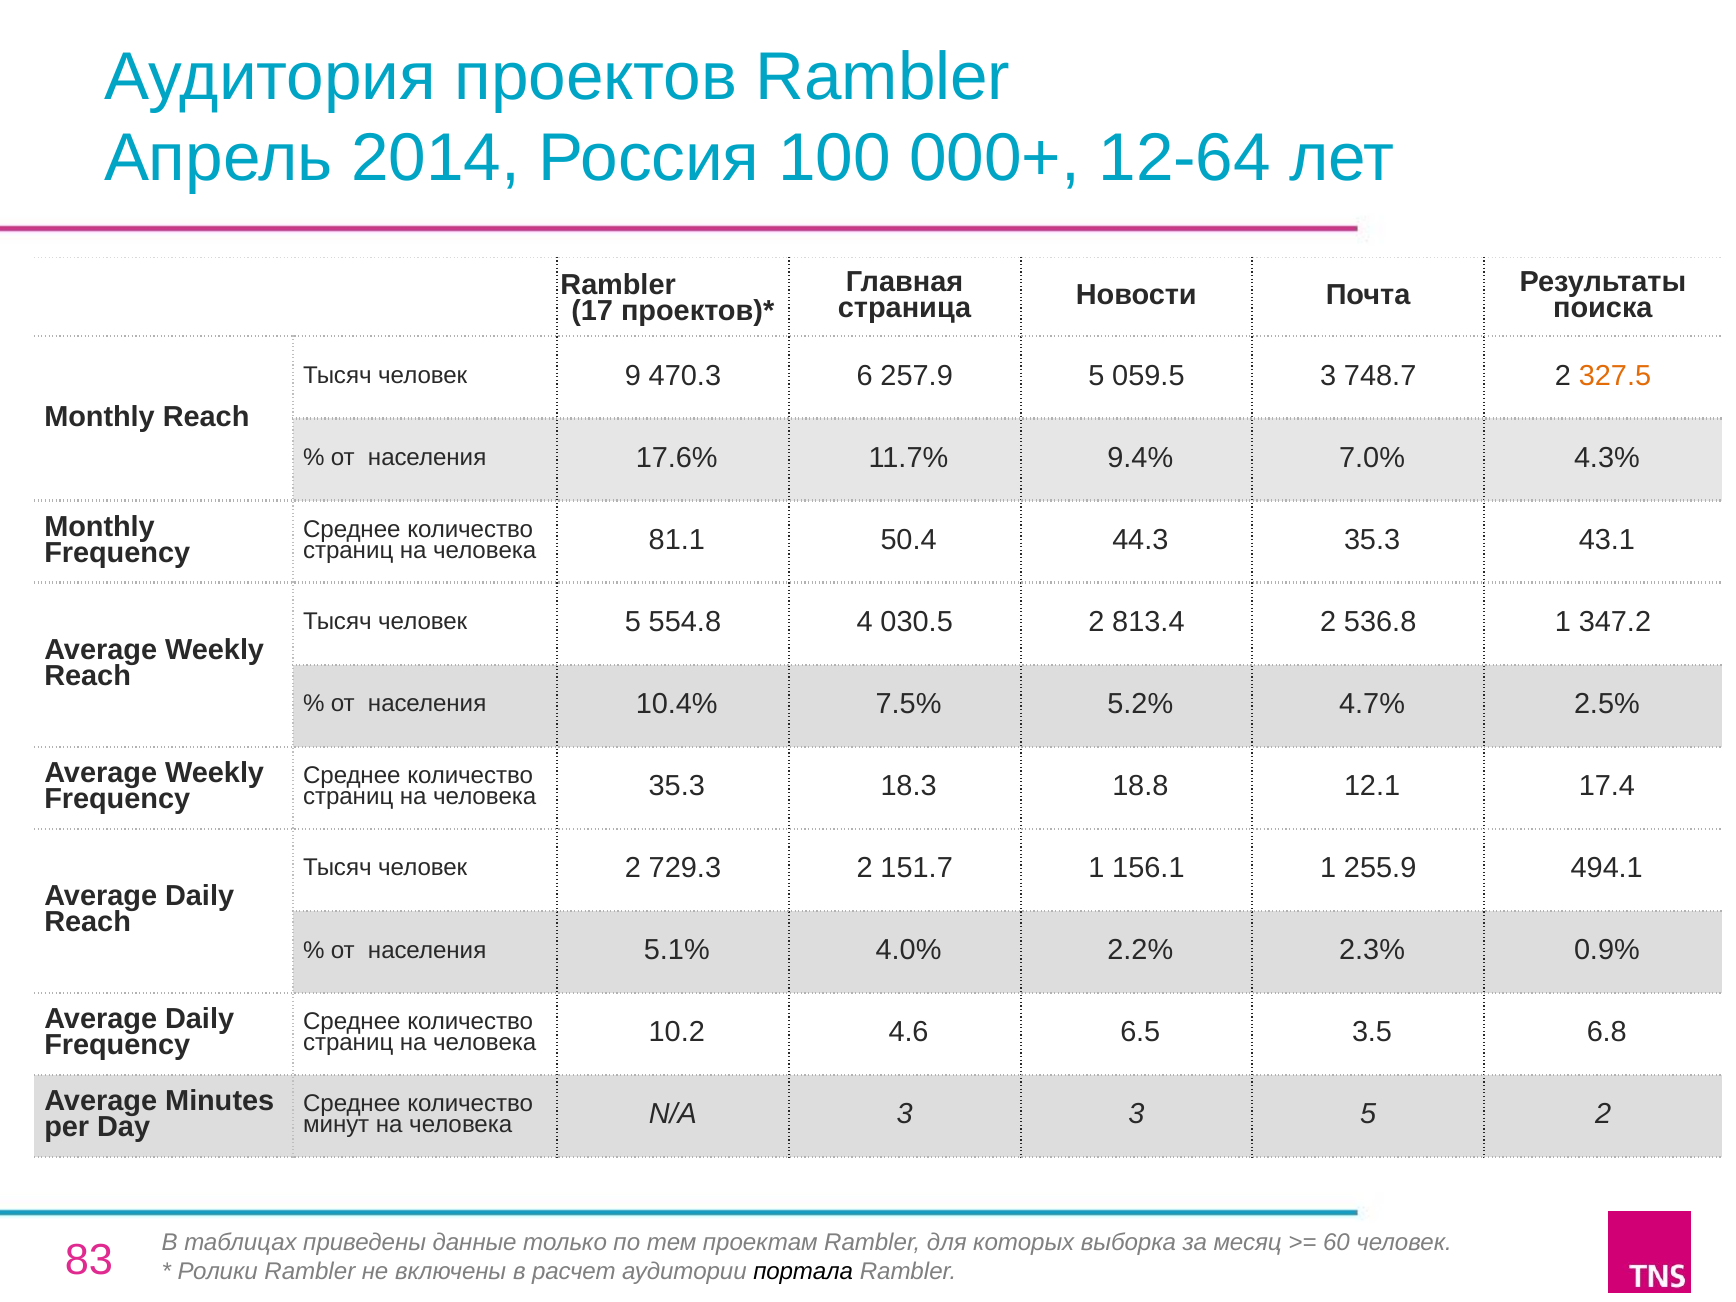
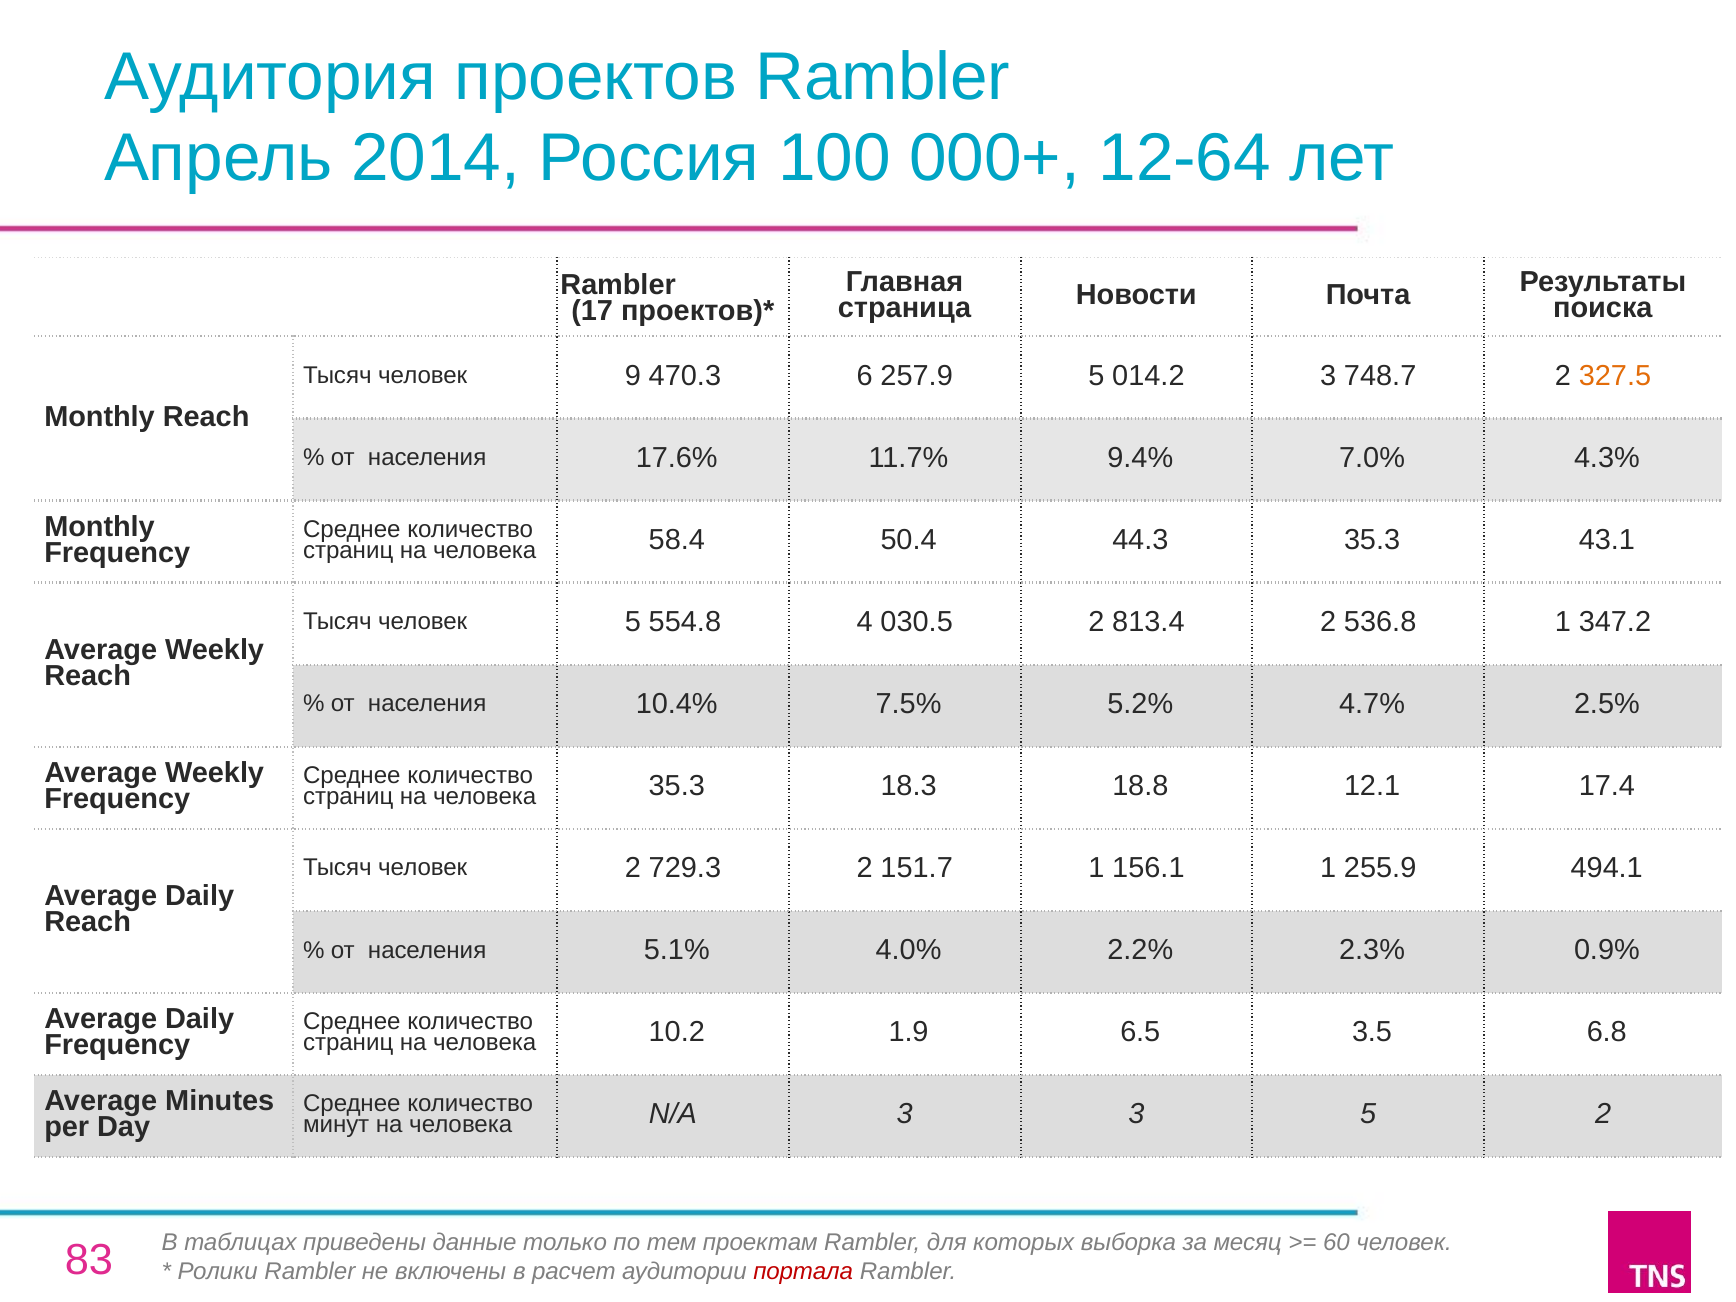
059.5: 059.5 -> 014.2
81.1: 81.1 -> 58.4
4.6: 4.6 -> 1.9
портала colour: black -> red
